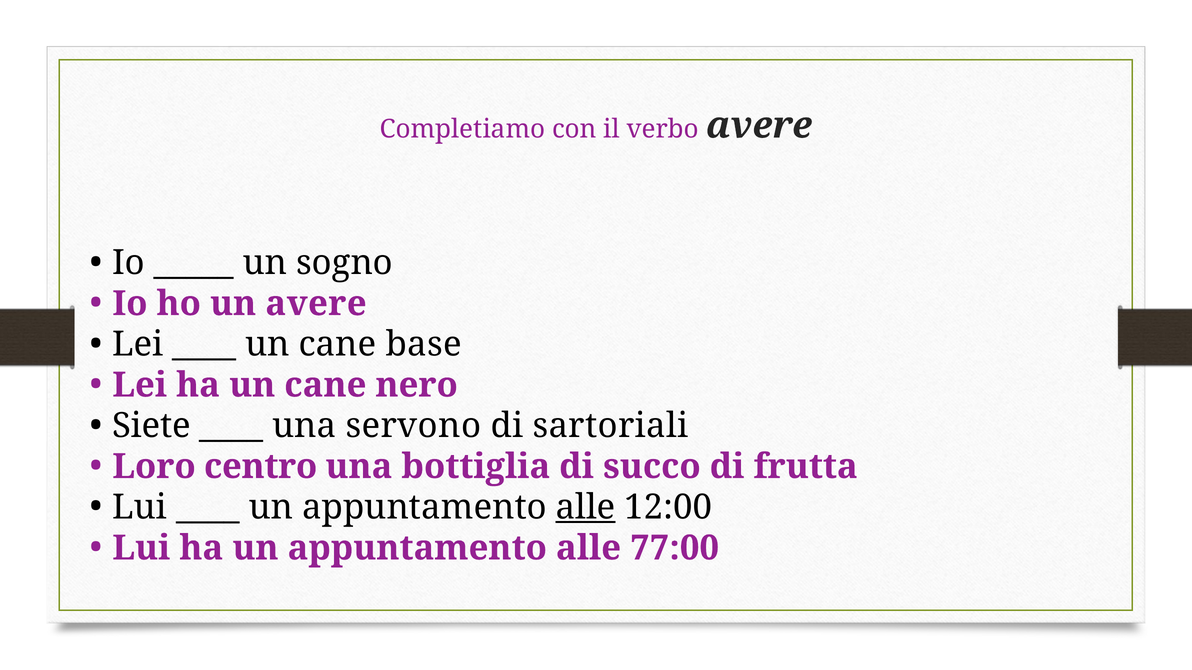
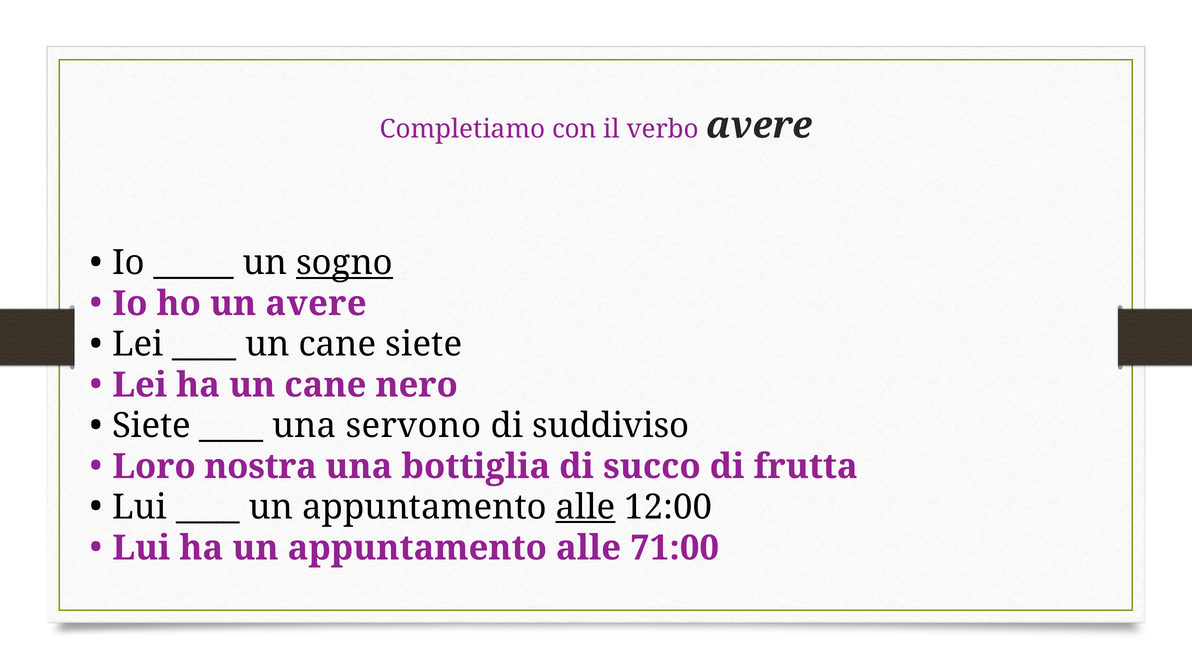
sogno underline: none -> present
cane base: base -> siete
sartoriali: sartoriali -> suddiviso
centro: centro -> nostra
77:00: 77:00 -> 71:00
